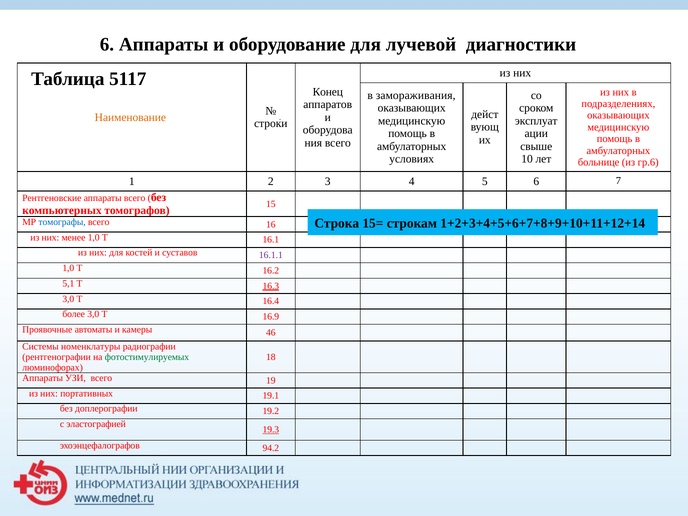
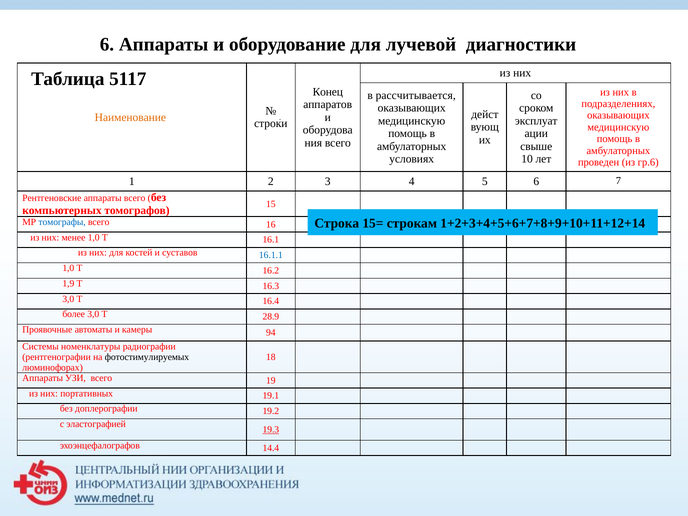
замораживания: замораживания -> рассчитывается
больнице: больнице -> проведен
16.1.1 colour: purple -> blue
5,1: 5,1 -> 1,9
16.3 underline: present -> none
16.9: 16.9 -> 28.9
46: 46 -> 94
фотостимулируемых colour: green -> black
94.2: 94.2 -> 14.4
